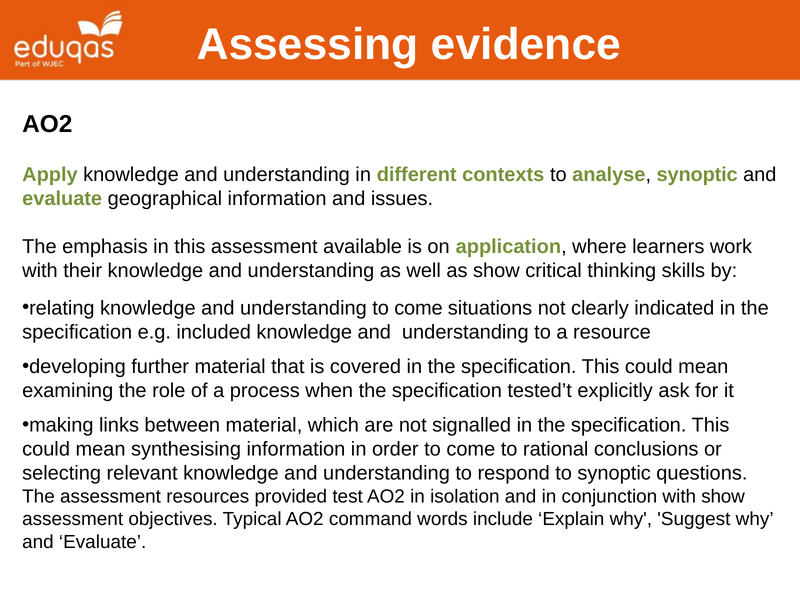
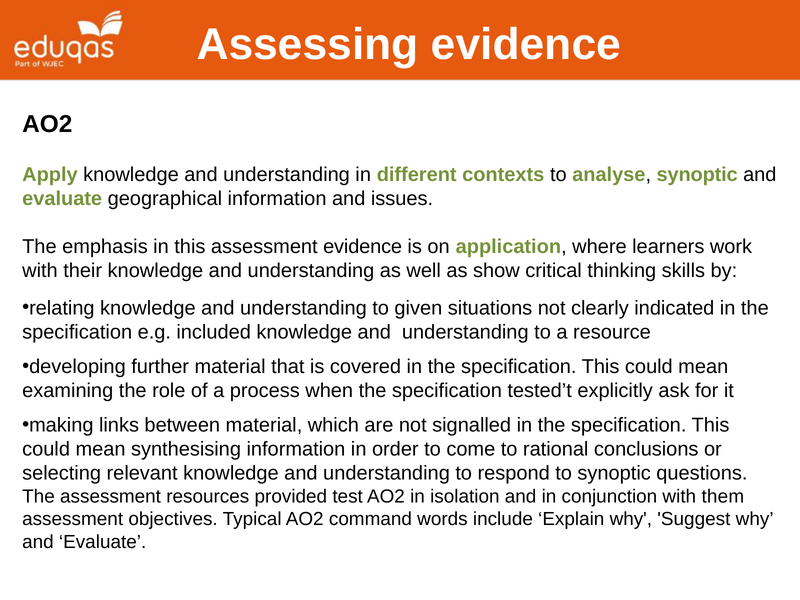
assessment available: available -> evidence
understanding to come: come -> given
with show: show -> them
